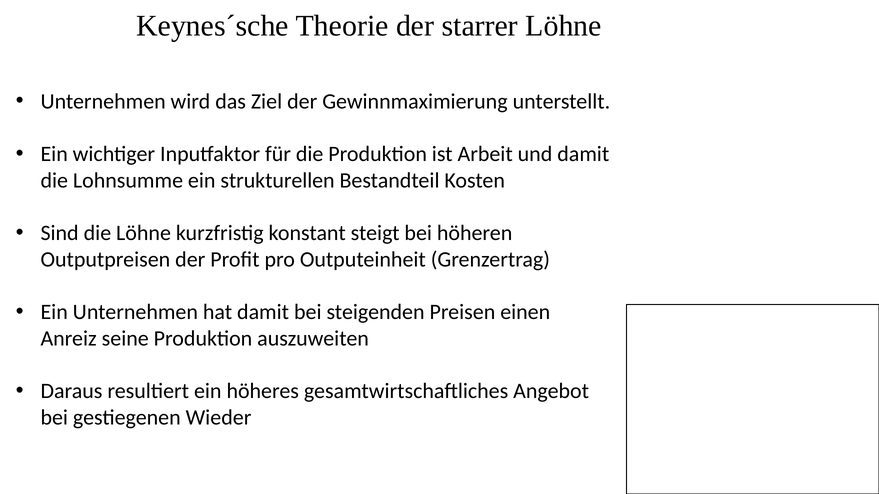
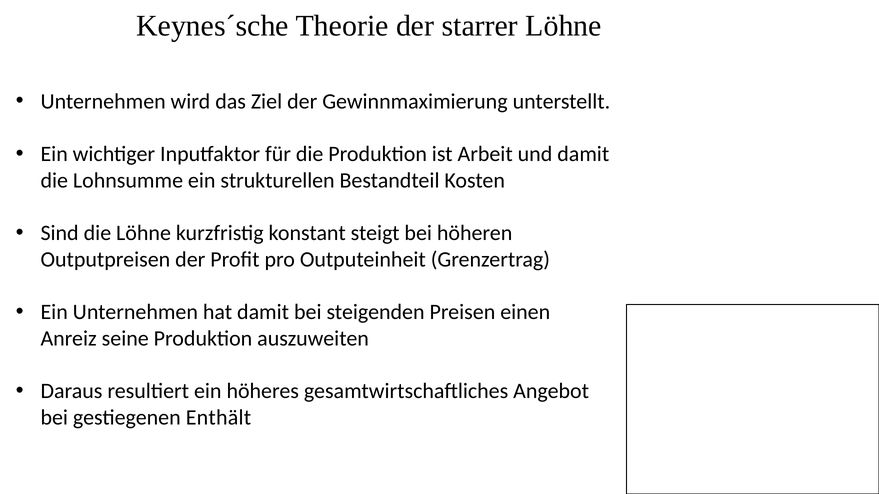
Wieder: Wieder -> Enthält
